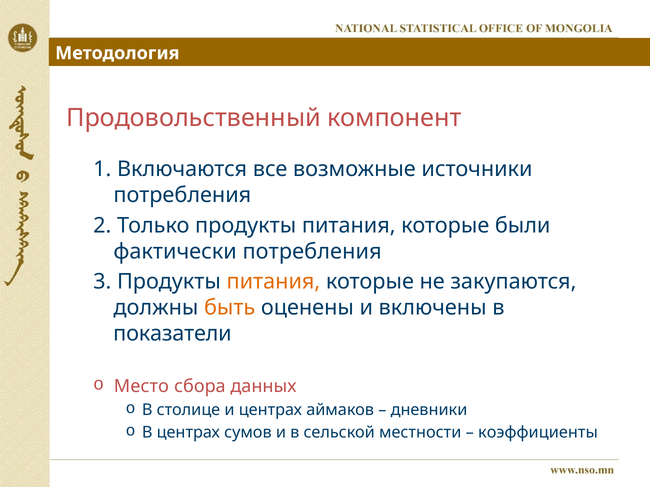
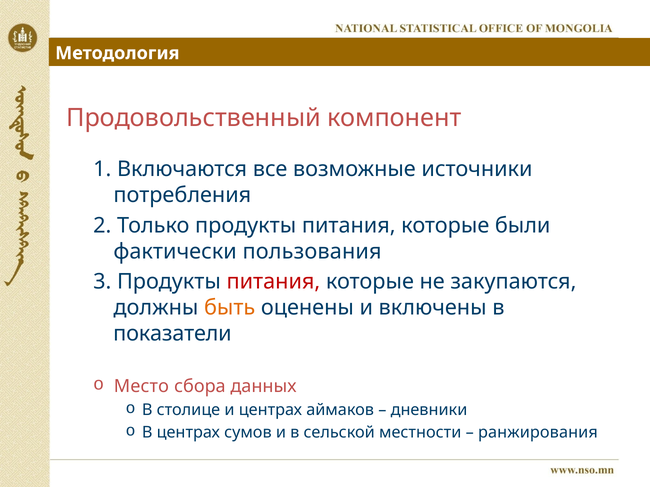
фактически потребления: потребления -> пользования
питания at (273, 282) colour: orange -> red
коэффициенты: коэффициенты -> ранжирования
